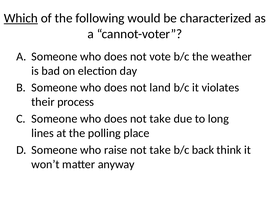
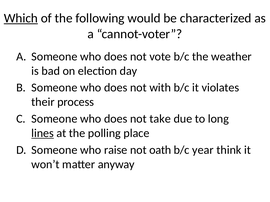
land: land -> with
lines underline: none -> present
take at (160, 150): take -> oath
back: back -> year
